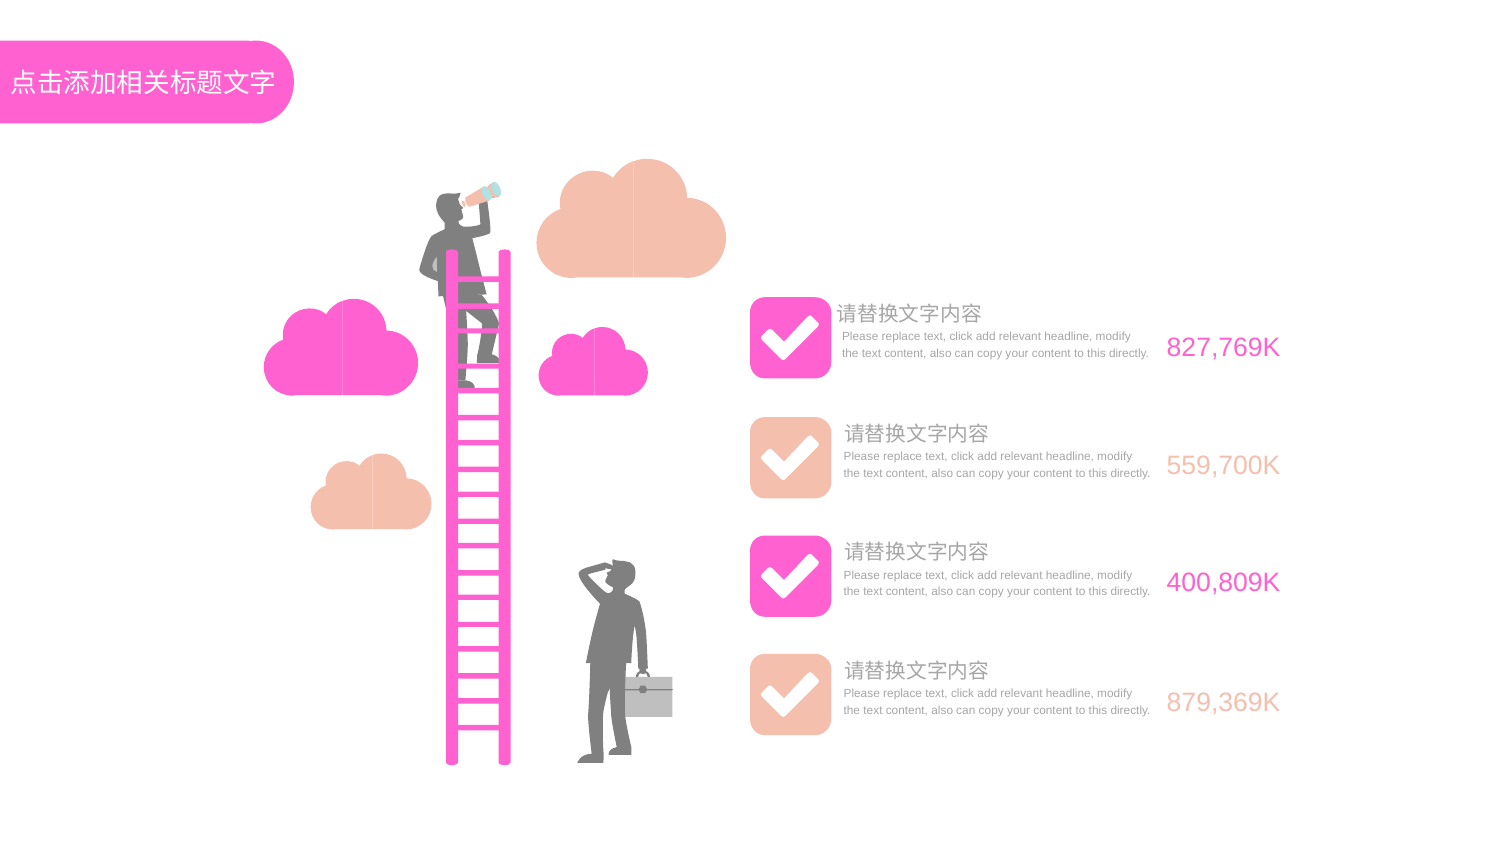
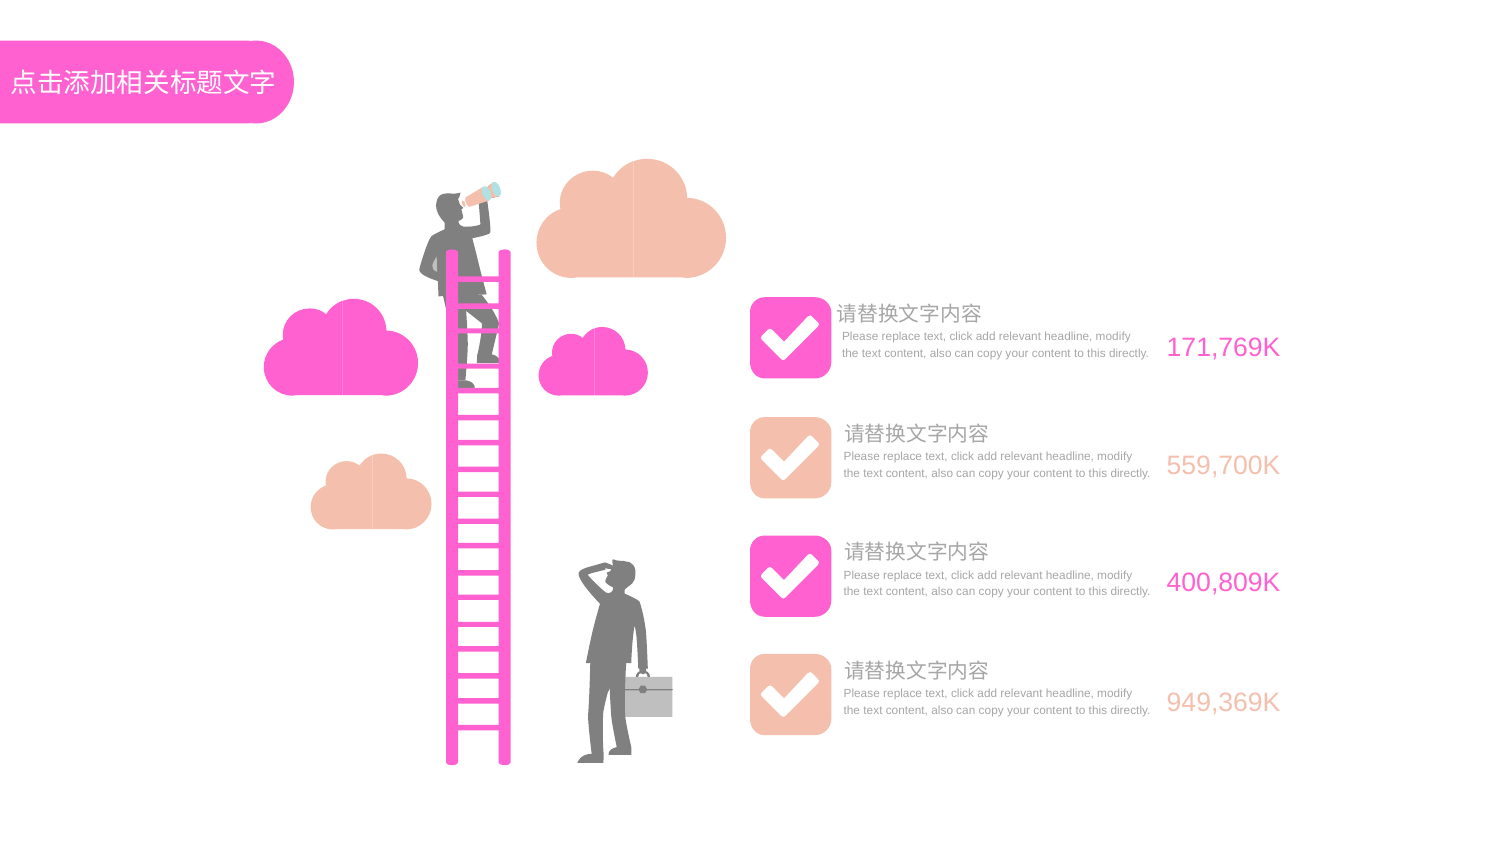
827,769K: 827,769K -> 171,769K
879,369K: 879,369K -> 949,369K
